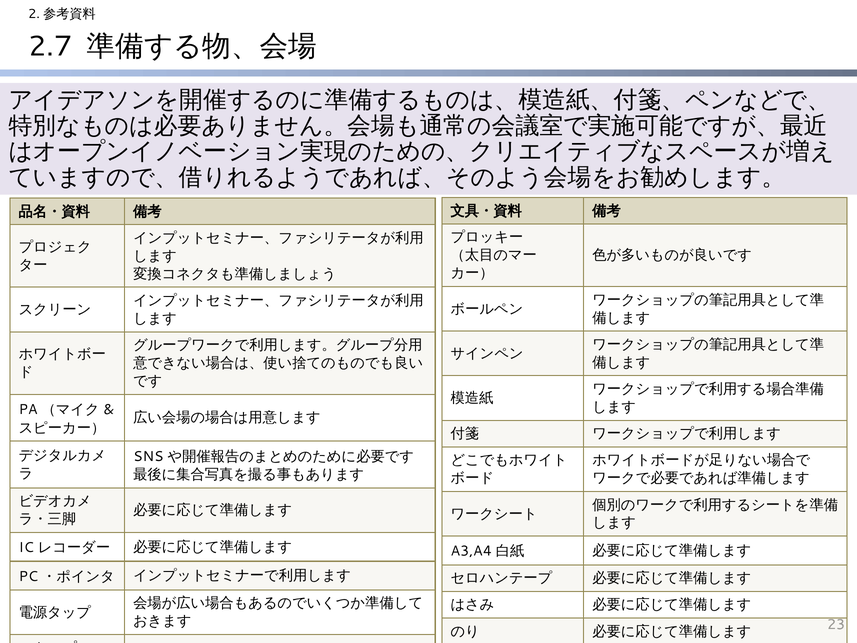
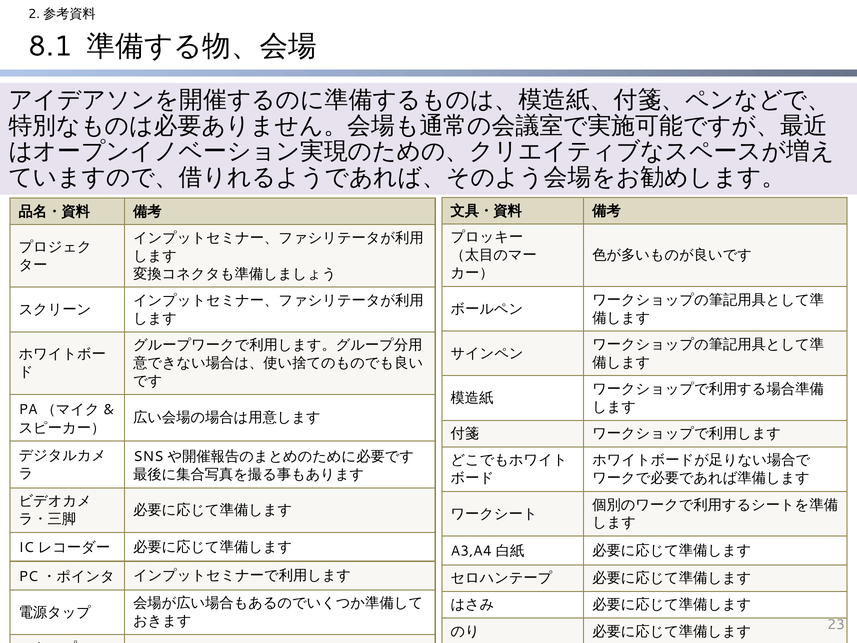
2.7: 2.7 -> 8.1
